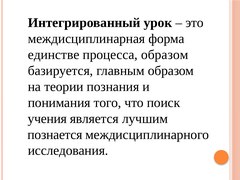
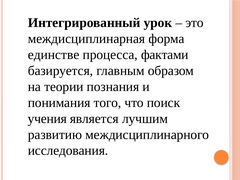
процесса образом: образом -> фактами
познается: познается -> развитию
